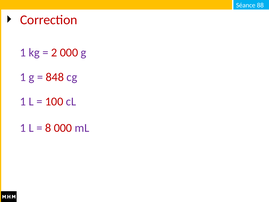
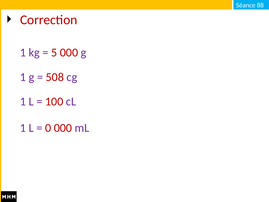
2: 2 -> 5
848: 848 -> 508
8: 8 -> 0
